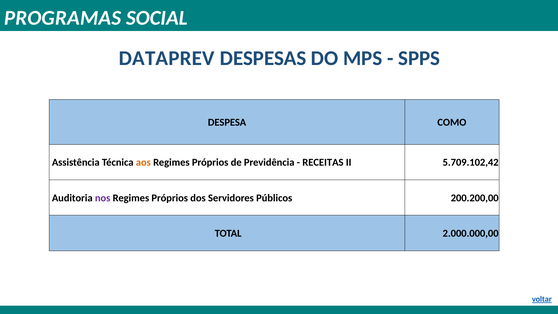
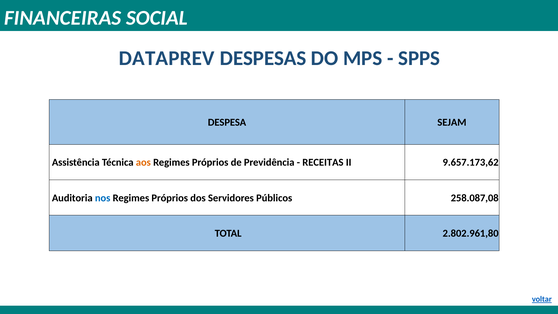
PROGRAMAS: PROGRAMAS -> FINANCEIRAS
COMO: COMO -> SEJAM
5.709.102,42: 5.709.102,42 -> 9.657.173,62
nos colour: purple -> blue
200.200,00: 200.200,00 -> 258.087,08
2.000.000,00: 2.000.000,00 -> 2.802.961,80
